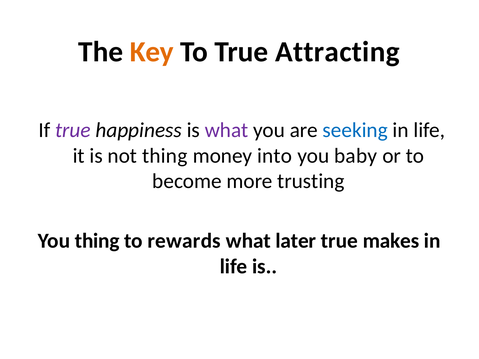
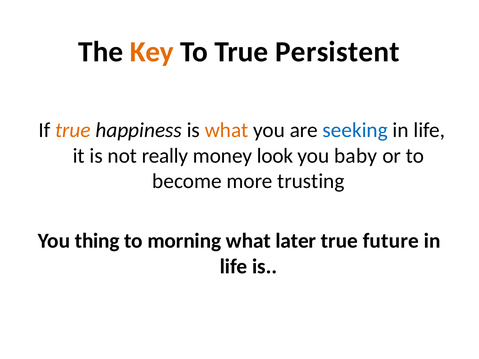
Attracting: Attracting -> Persistent
true at (73, 130) colour: purple -> orange
what at (227, 130) colour: purple -> orange
not thing: thing -> really
into: into -> look
rewards: rewards -> morning
makes: makes -> future
